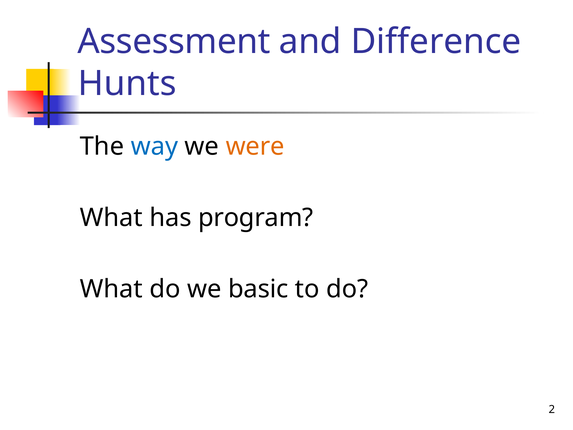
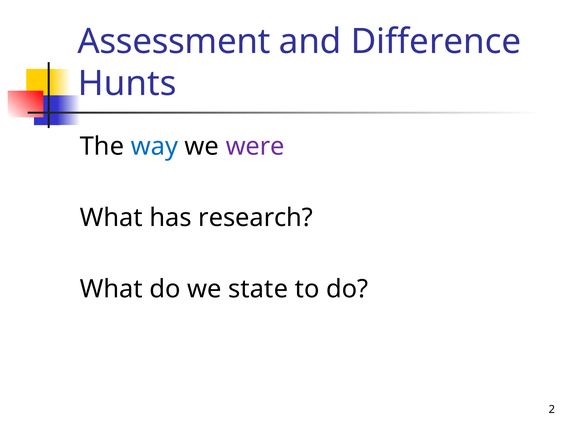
were colour: orange -> purple
program: program -> research
basic: basic -> state
